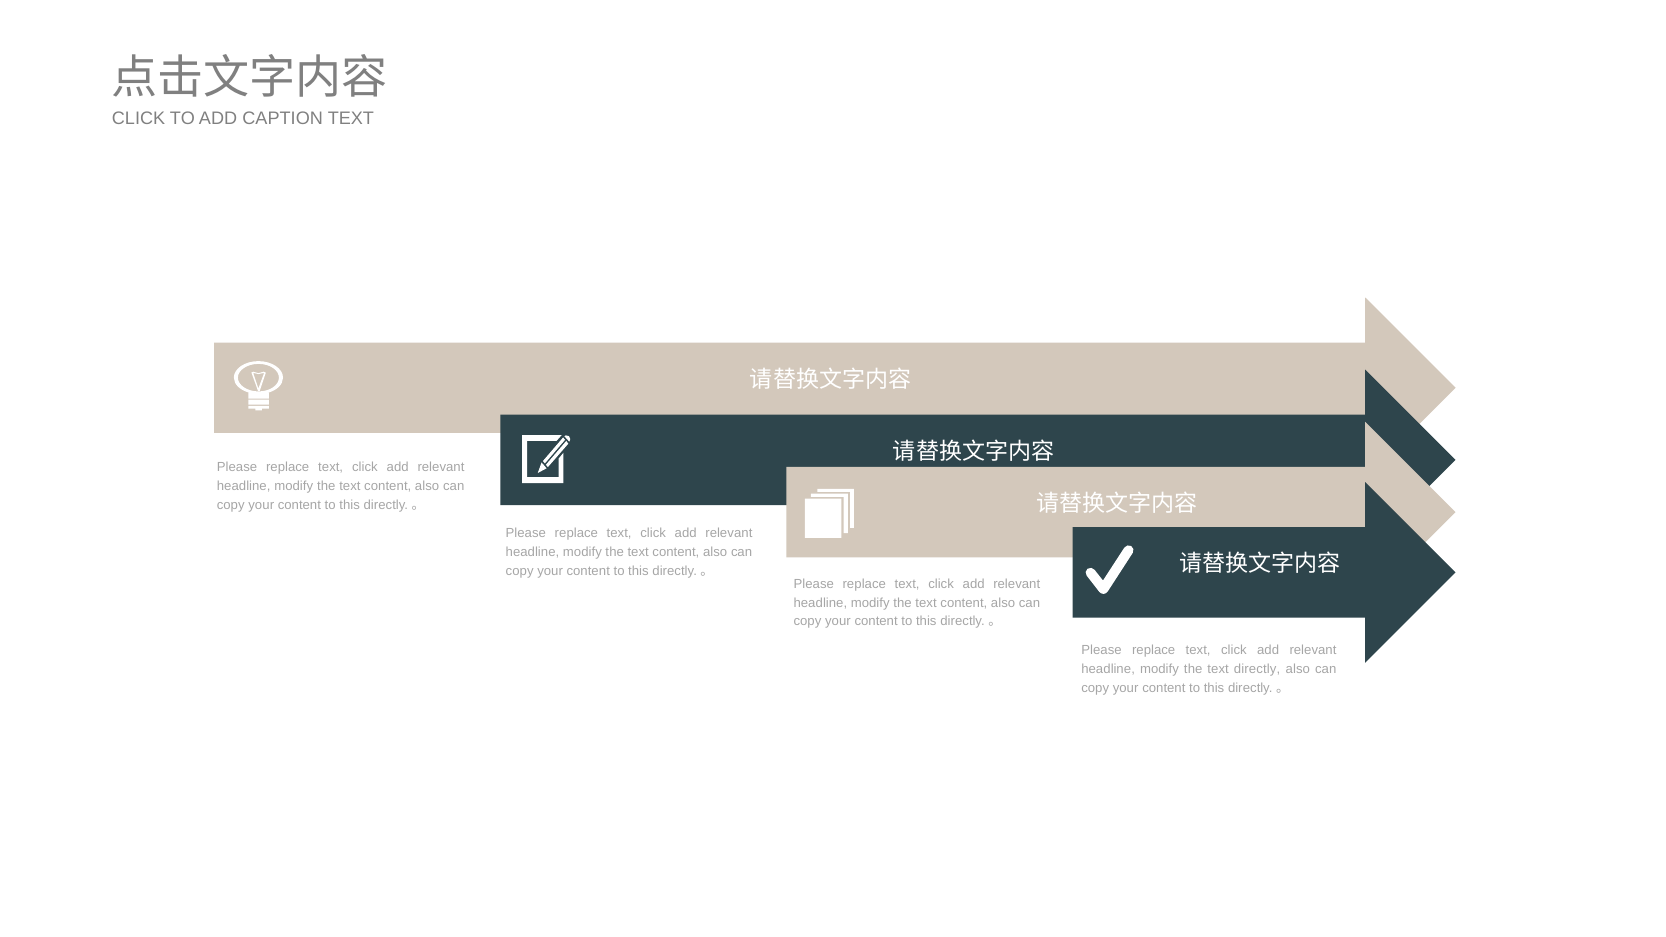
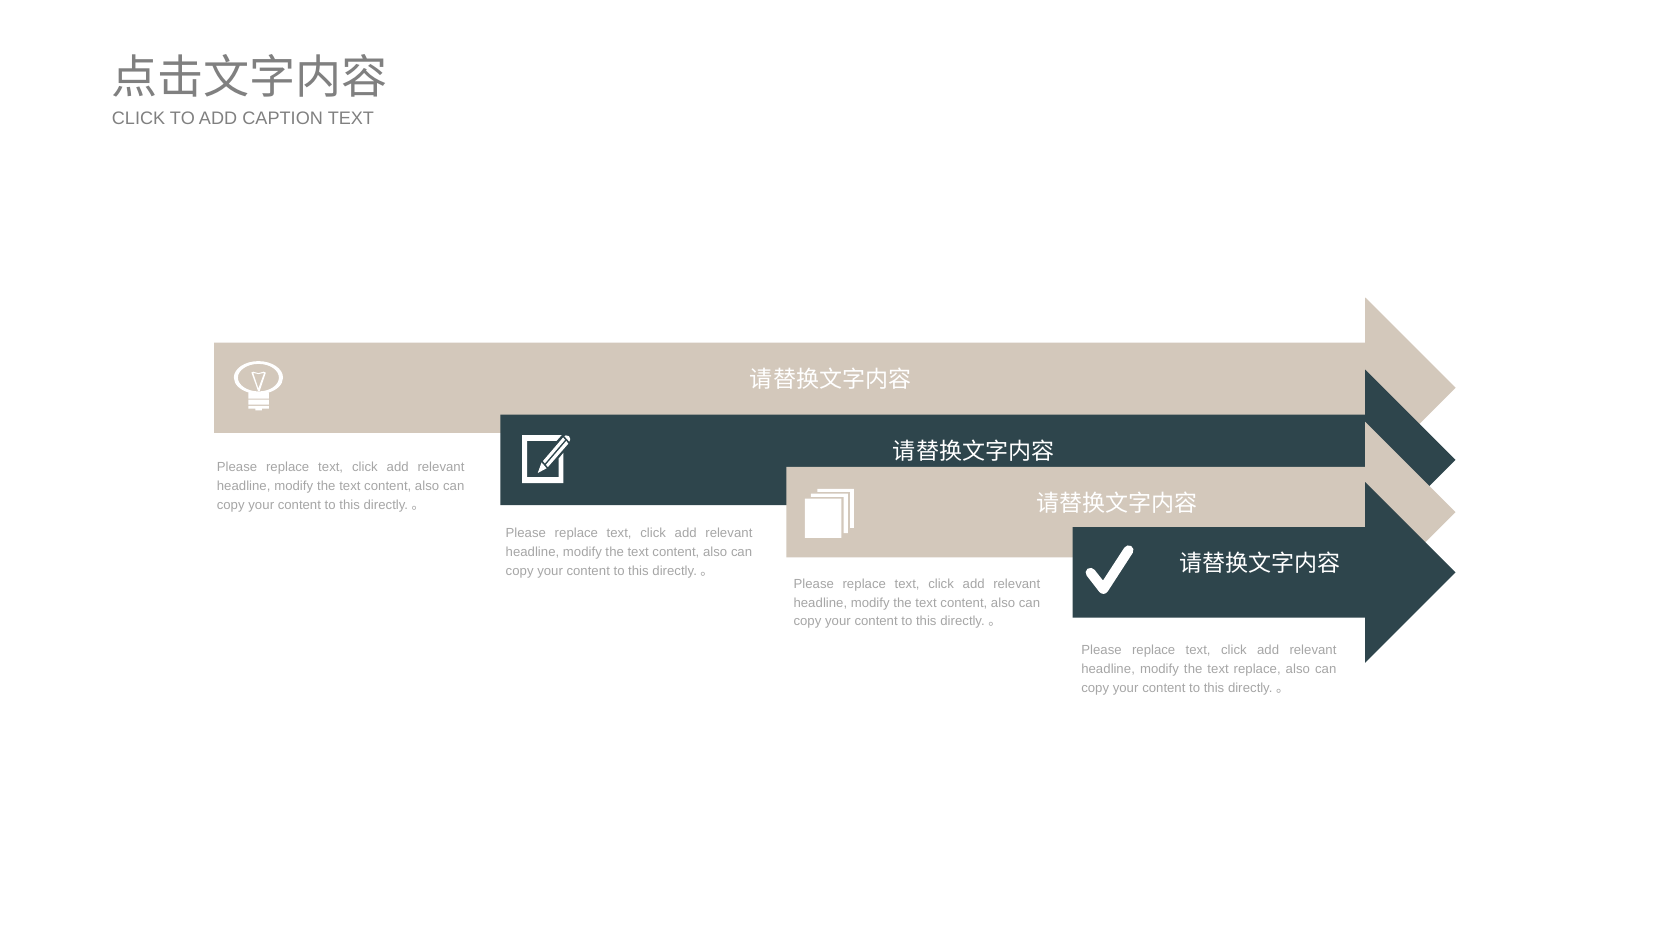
text directly: directly -> replace
